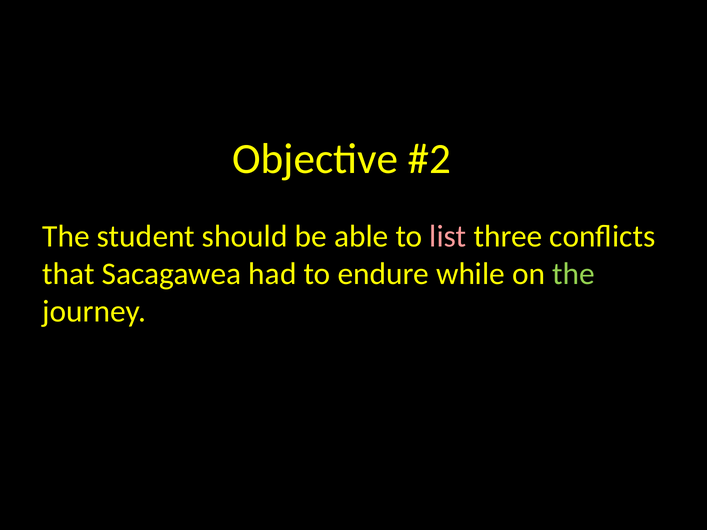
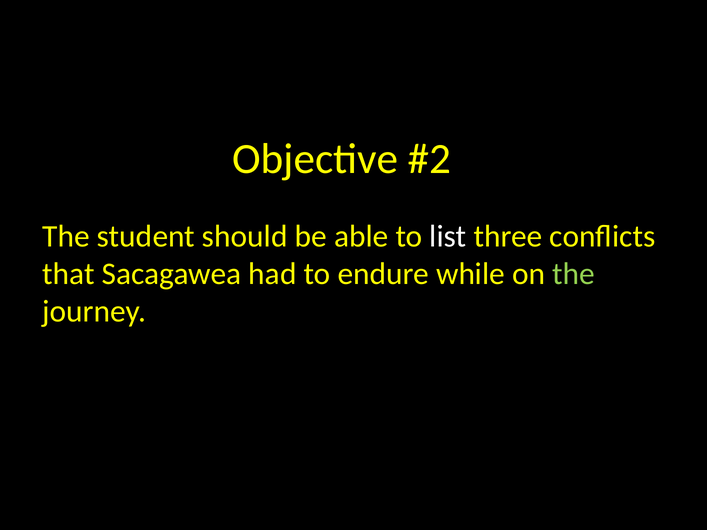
list colour: pink -> white
